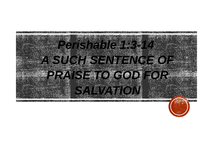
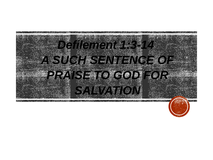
Perishable: Perishable -> Defilement
